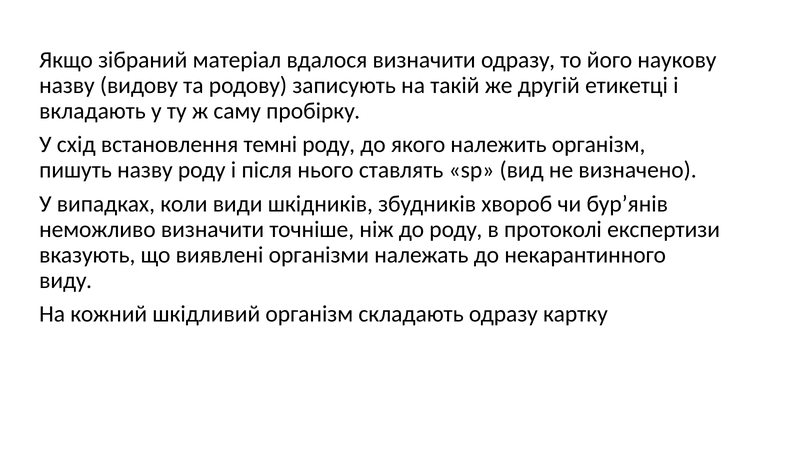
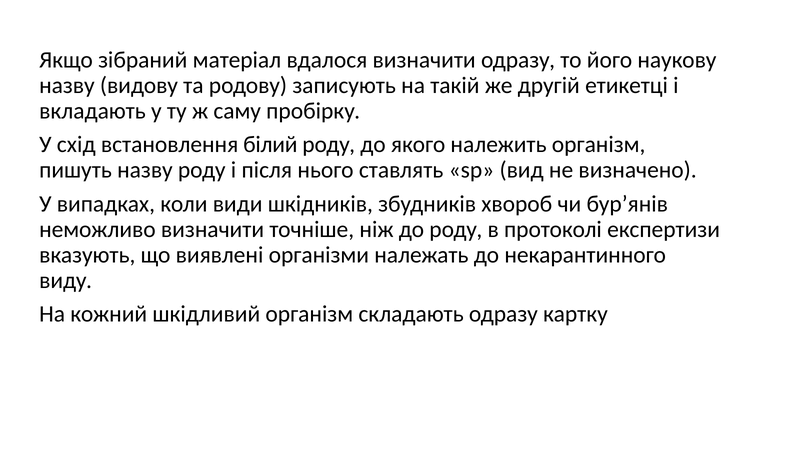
темні: темні -> білий
